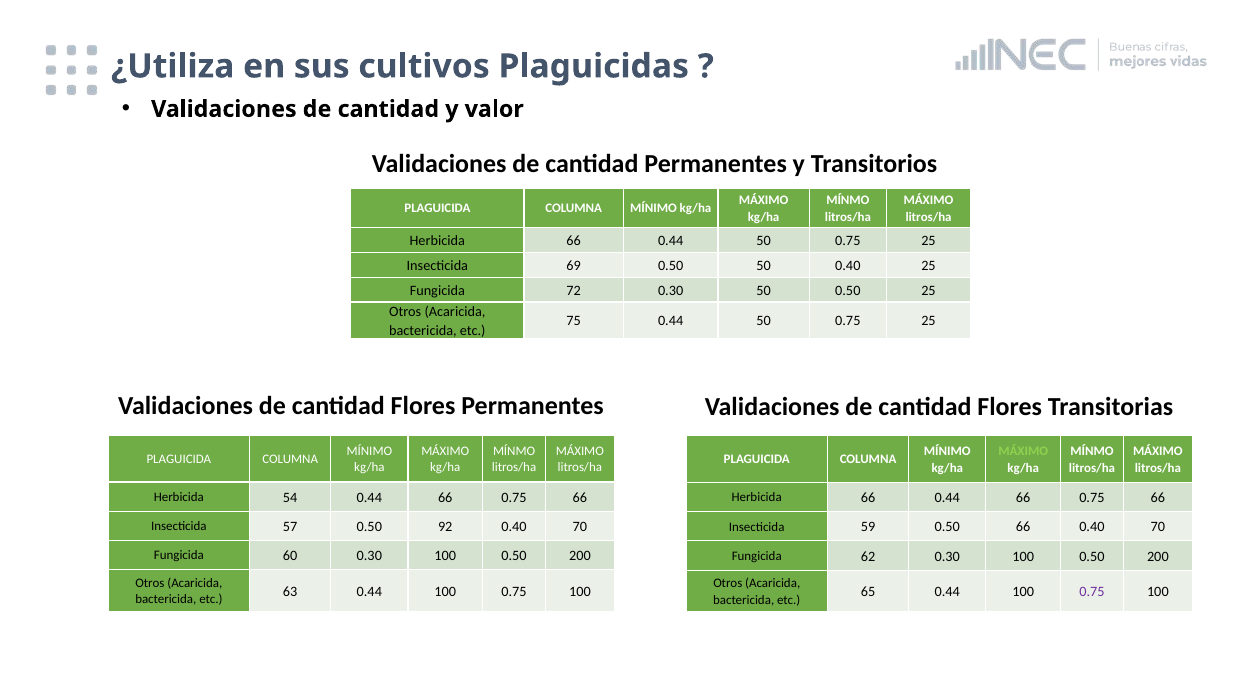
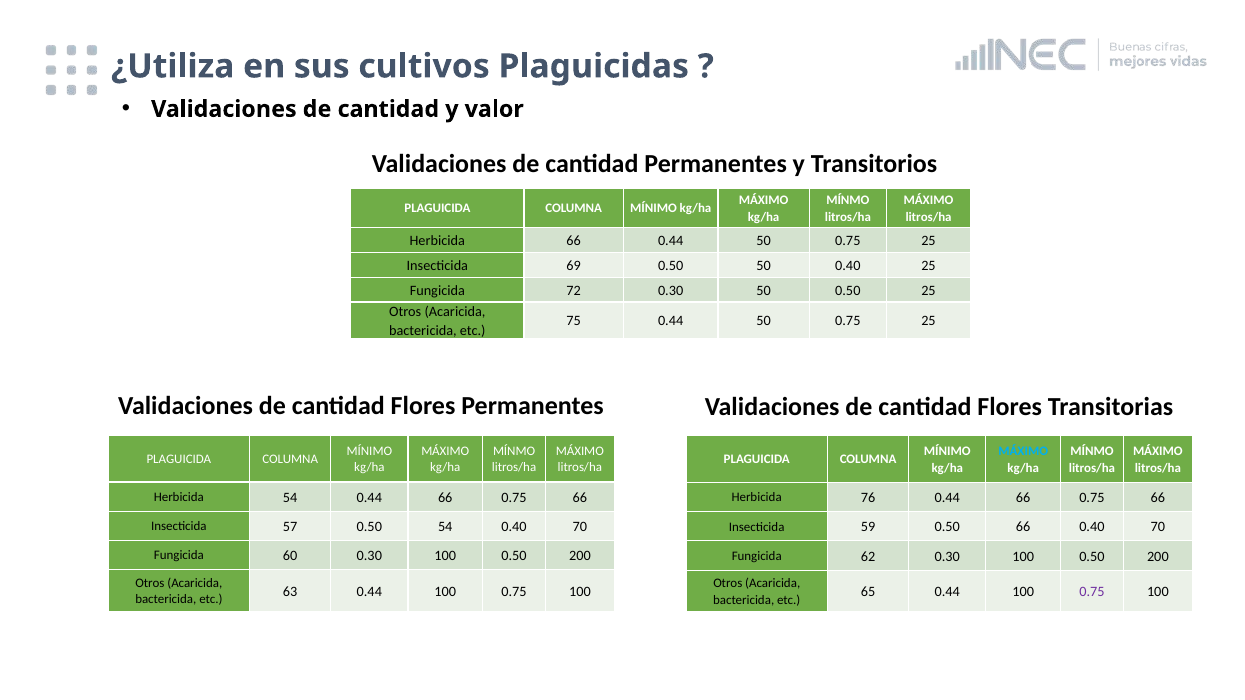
MÁXIMO at (1023, 451) colour: light green -> light blue
66 at (868, 498): 66 -> 76
0.50 92: 92 -> 54
